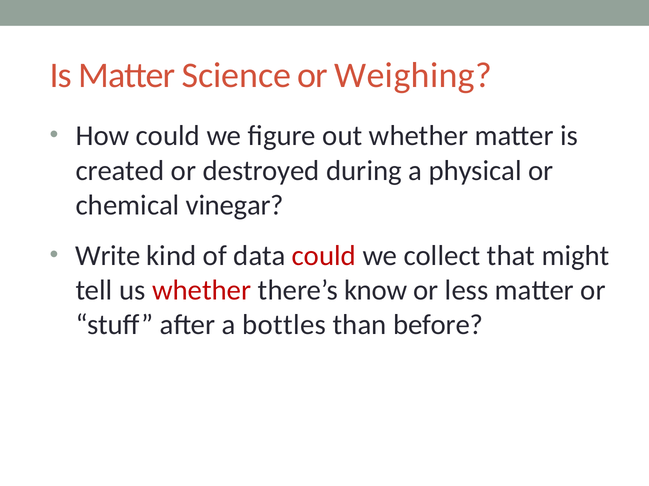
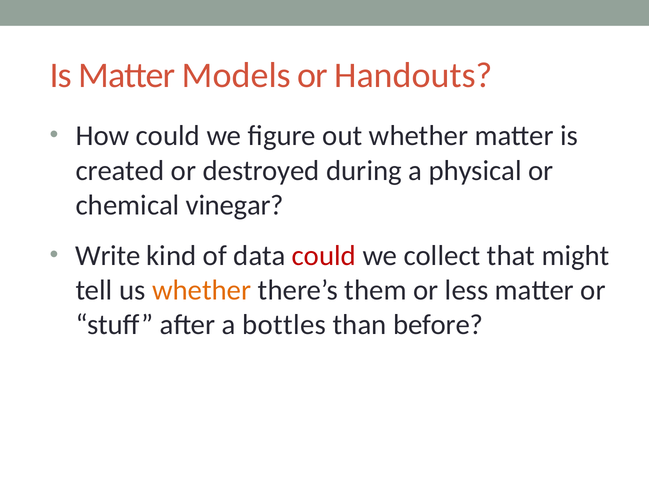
Science: Science -> Models
Weighing: Weighing -> Handouts
whether at (202, 291) colour: red -> orange
know: know -> them
